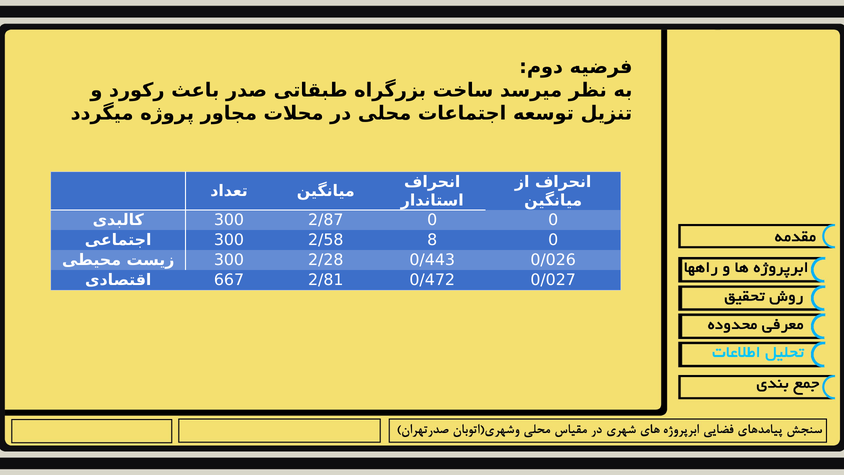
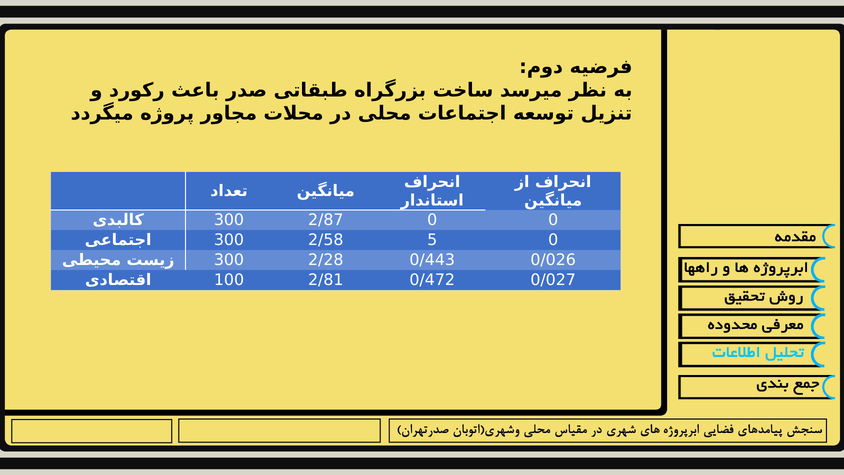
8: 8 -> 5
667: 667 -> 100
